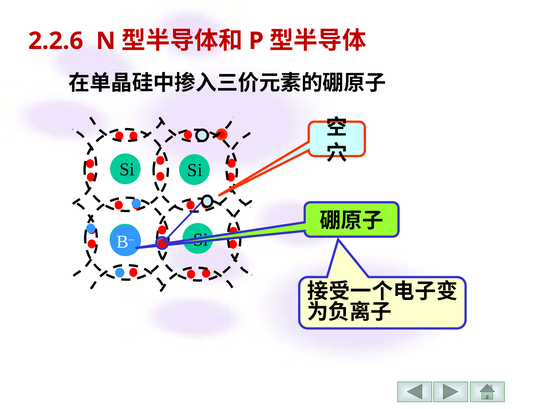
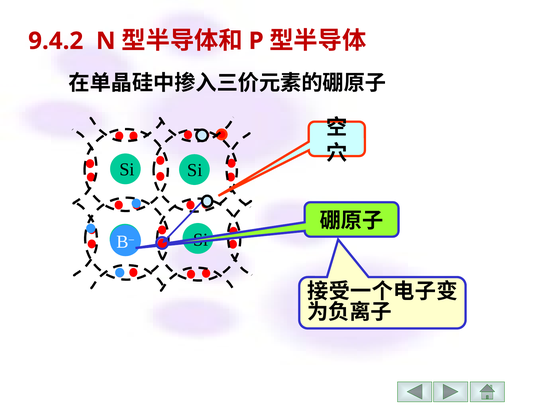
2.2.6: 2.2.6 -> 9.4.2
